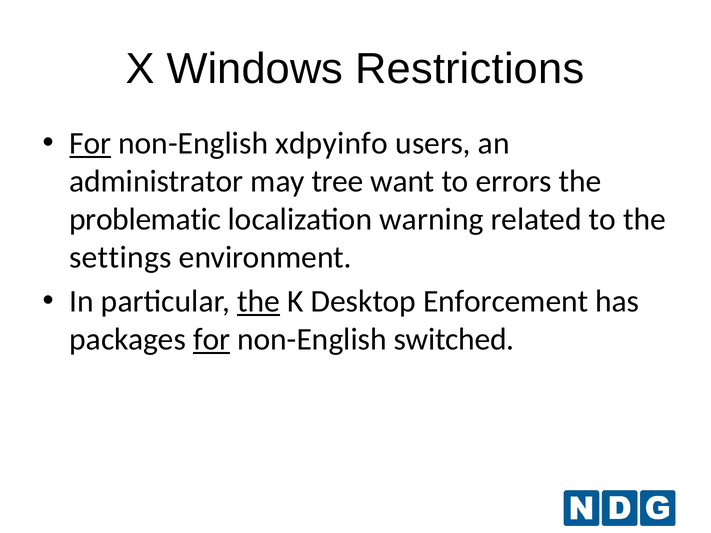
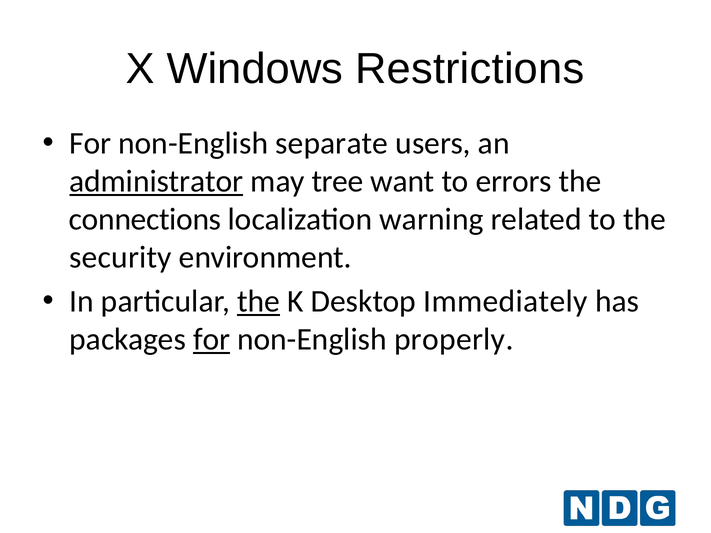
For at (90, 144) underline: present -> none
xdpyinfo: xdpyinfo -> separate
administrator underline: none -> present
problematic: problematic -> connections
settings: settings -> security
Enforcement: Enforcement -> Immediately
switched: switched -> properly
